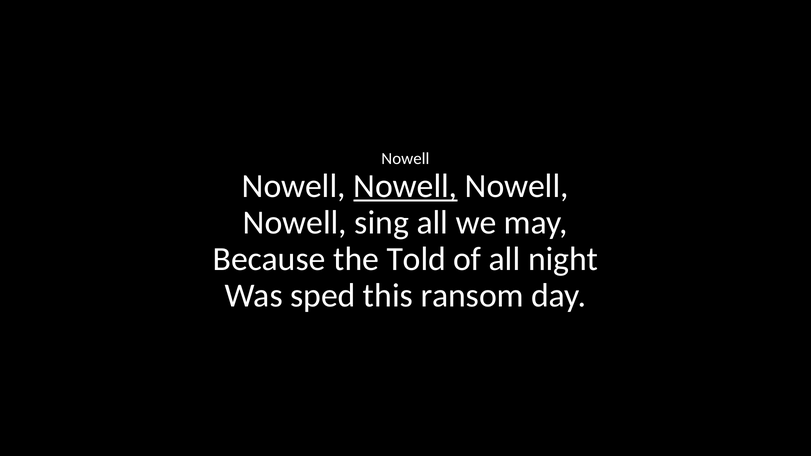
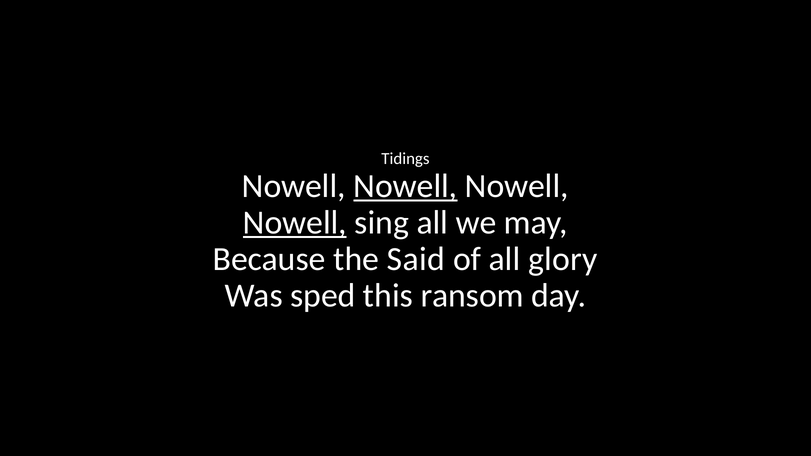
Nowell at (405, 159): Nowell -> Tidings
Nowell at (295, 222) underline: none -> present
Told: Told -> Said
night: night -> glory
